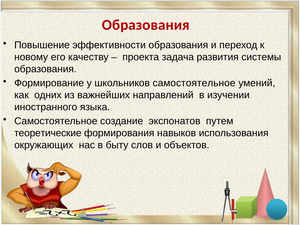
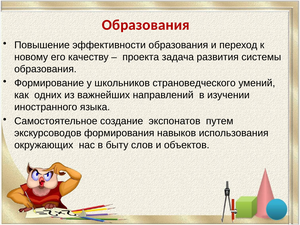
школьников самостоятельное: самостоятельное -> страноведческого
теоретические: теоретические -> экскурсоводов
